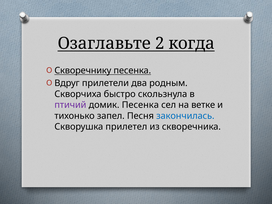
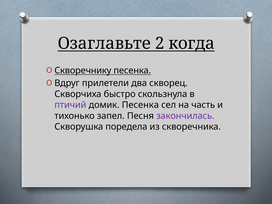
родным: родным -> скворец
ветке: ветке -> часть
закончилась colour: blue -> purple
прилетел: прилетел -> поредела
